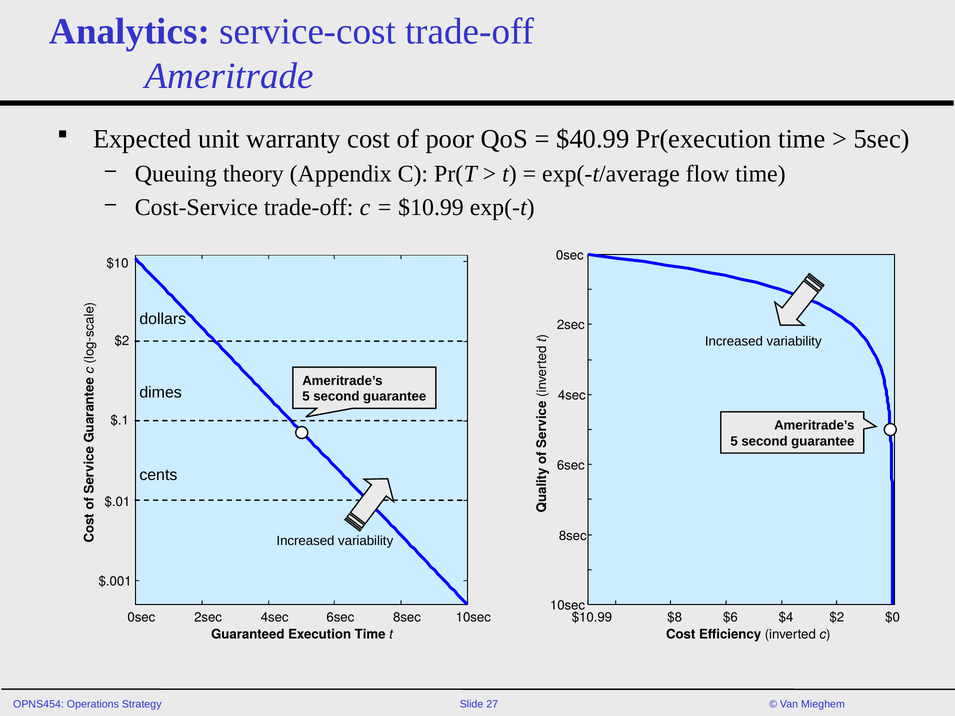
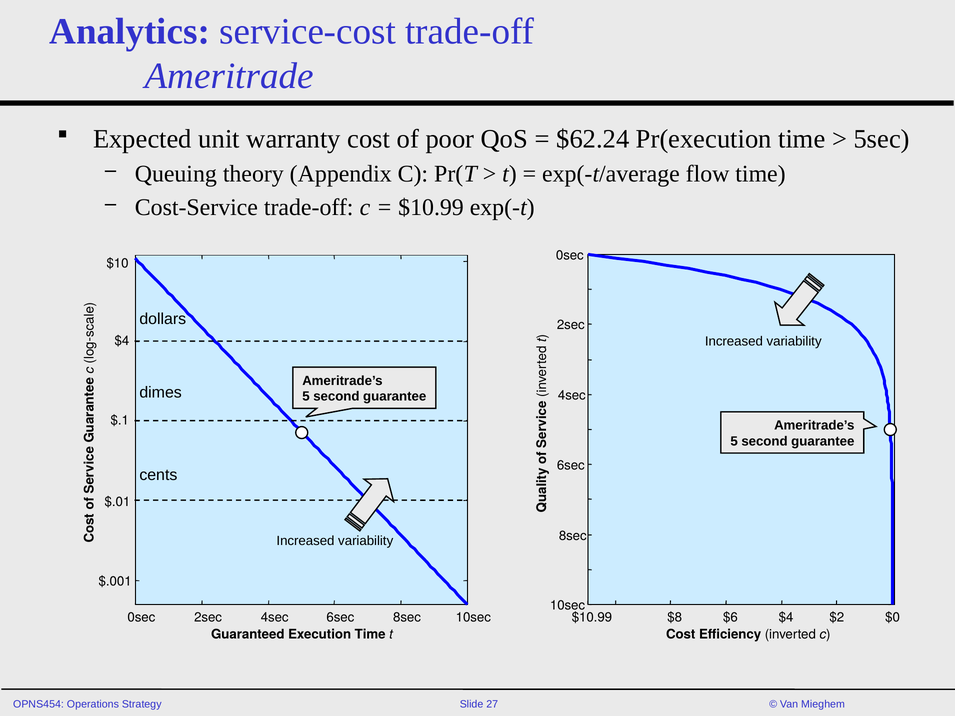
$40.99: $40.99 -> $62.24
$2 at (122, 341): $2 -> $4
